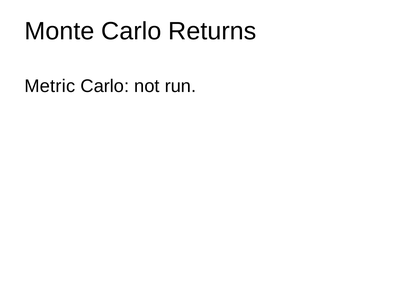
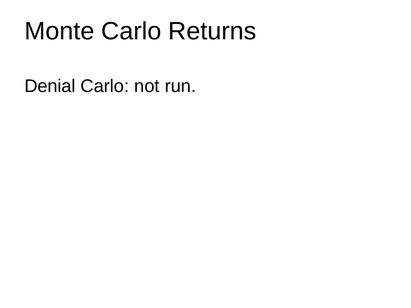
Metric: Metric -> Denial
